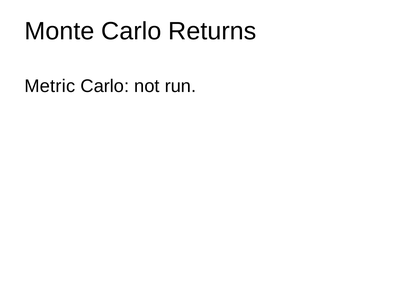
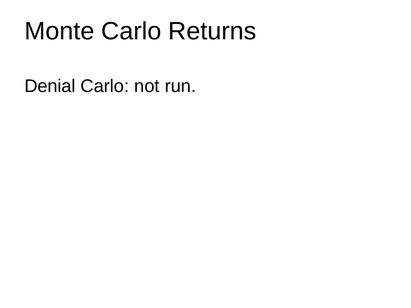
Metric: Metric -> Denial
